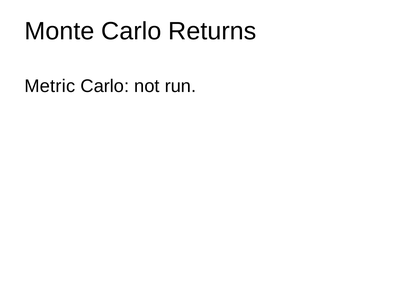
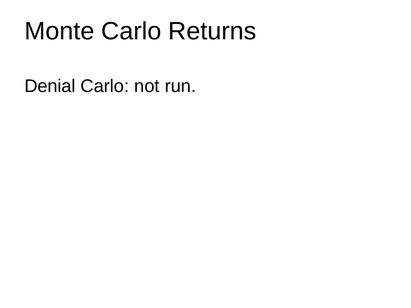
Metric: Metric -> Denial
